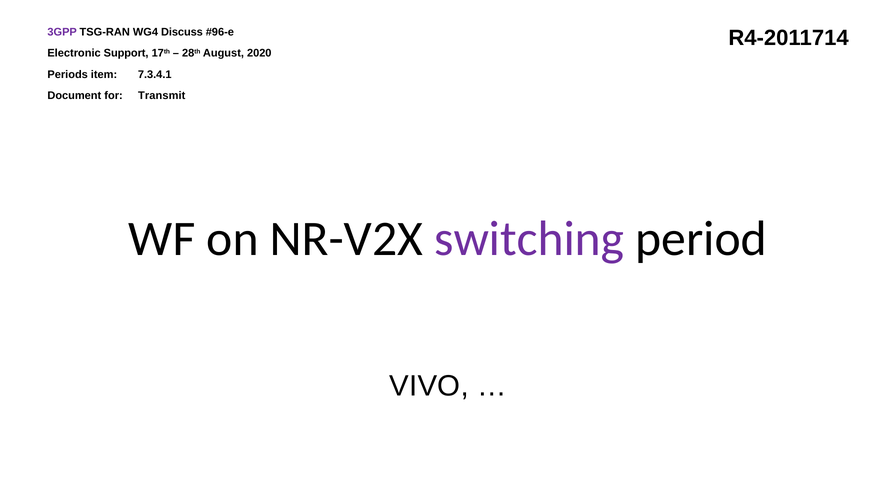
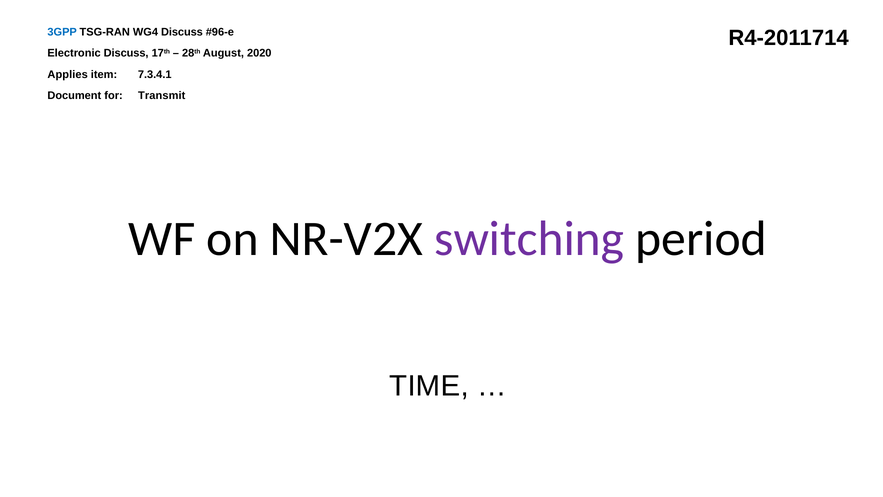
3GPP colour: purple -> blue
Electronic Support: Support -> Discuss
Periods: Periods -> Applies
VIVO: VIVO -> TIME
